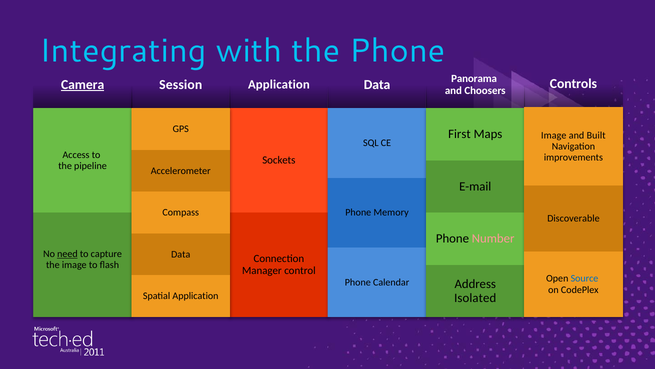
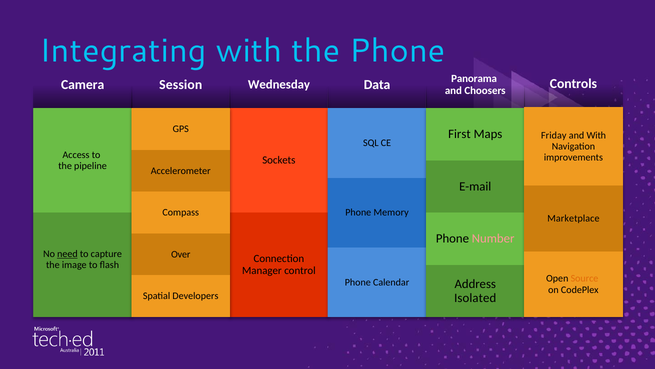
Camera underline: present -> none
Application at (279, 84): Application -> Wednesday
Image at (554, 135): Image -> Friday
and Built: Built -> With
Discoverable: Discoverable -> Marketplace
Data at (181, 254): Data -> Over
Source colour: blue -> orange
Spatial Application: Application -> Developers
